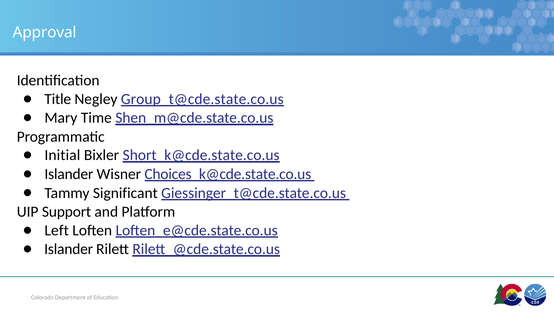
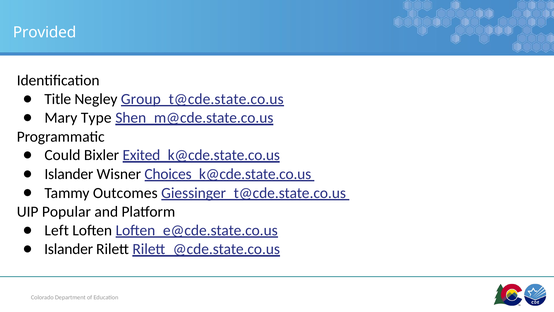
Approval: Approval -> Provided
Time: Time -> Type
Initial: Initial -> Could
Short_k@cde.state.co.us: Short_k@cde.state.co.us -> Exited_k@cde.state.co.us
Significant: Significant -> Outcomes
Support: Support -> Popular
